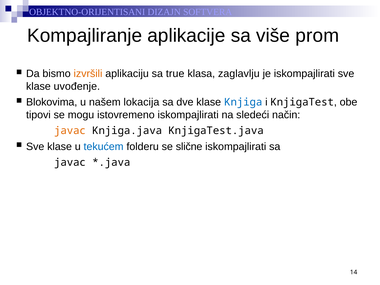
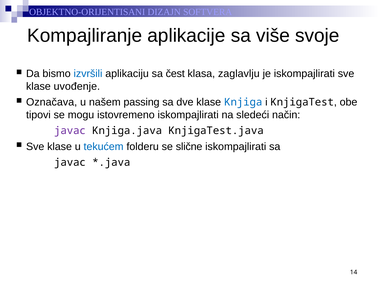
prom: prom -> svoje
izvršili colour: orange -> blue
true: true -> čest
Blokovima: Blokovima -> Označava
lokacija: lokacija -> passing
javac at (70, 131) colour: orange -> purple
